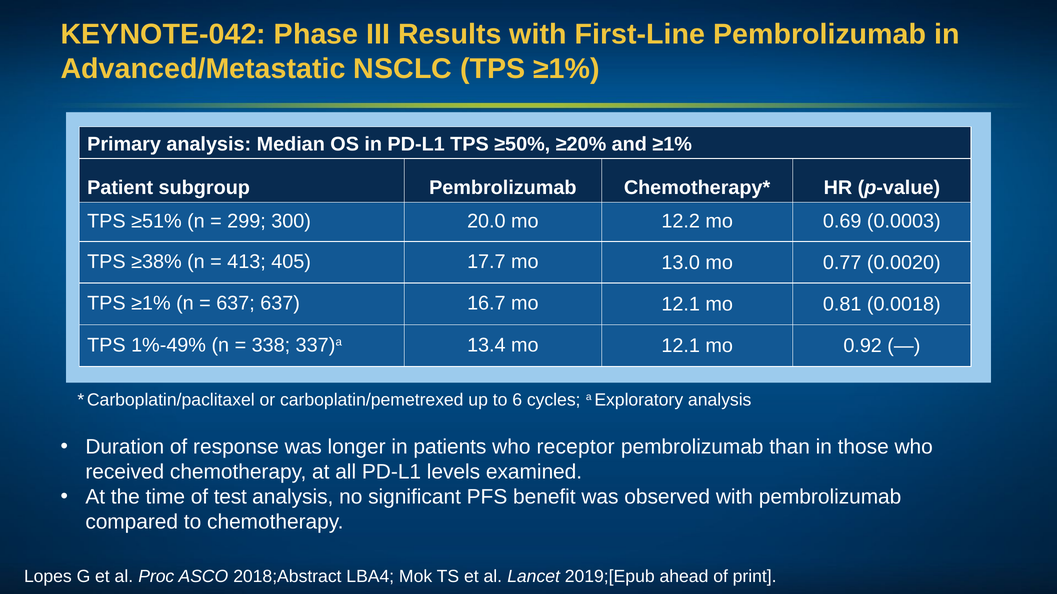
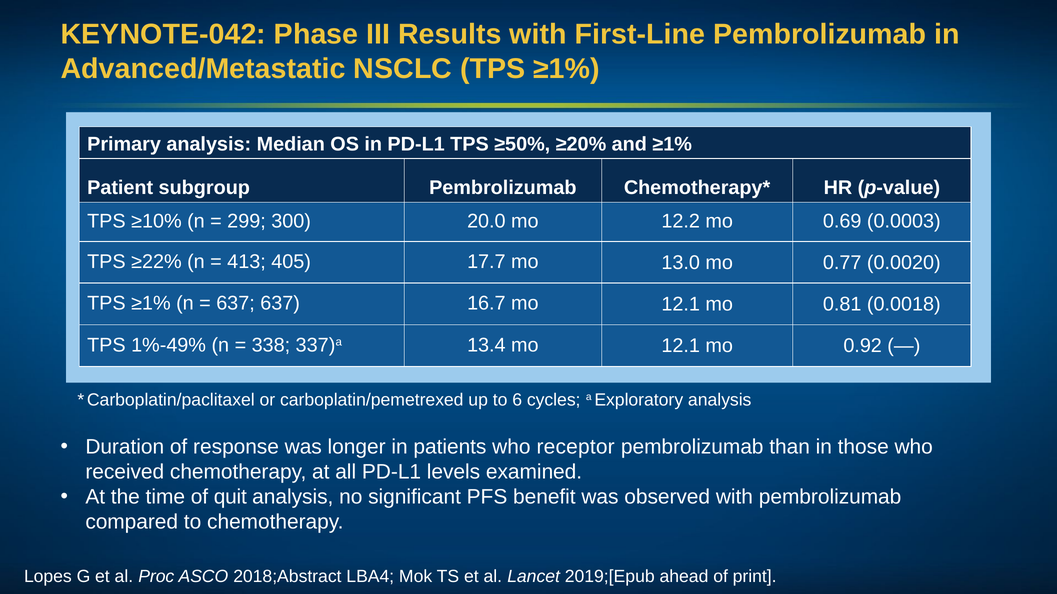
≥51%: ≥51% -> ≥10%
≥38%: ≥38% -> ≥22%
test: test -> quit
